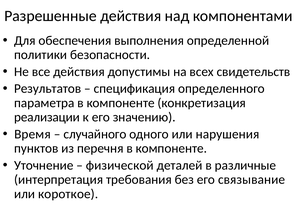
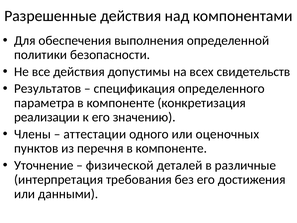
Время: Время -> Члены
случайного: случайного -> аттестации
нарушения: нарушения -> оценочных
связывание: связывание -> достижения
короткое: короткое -> данными
